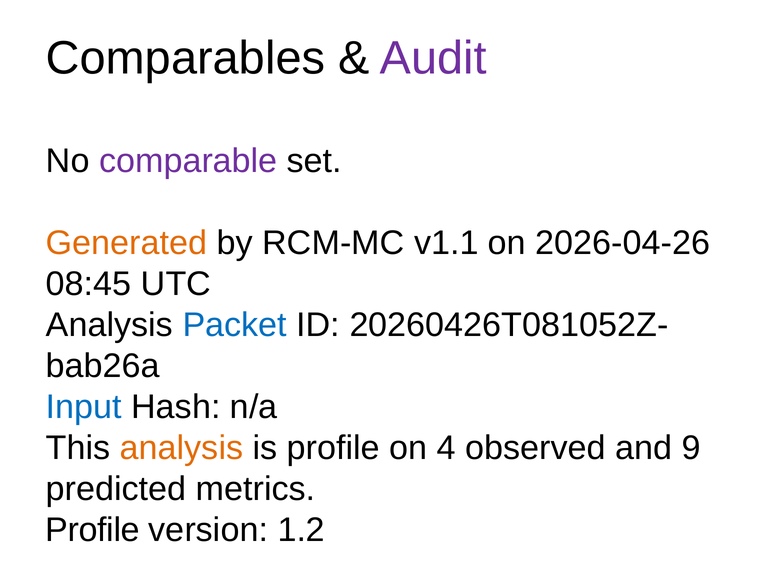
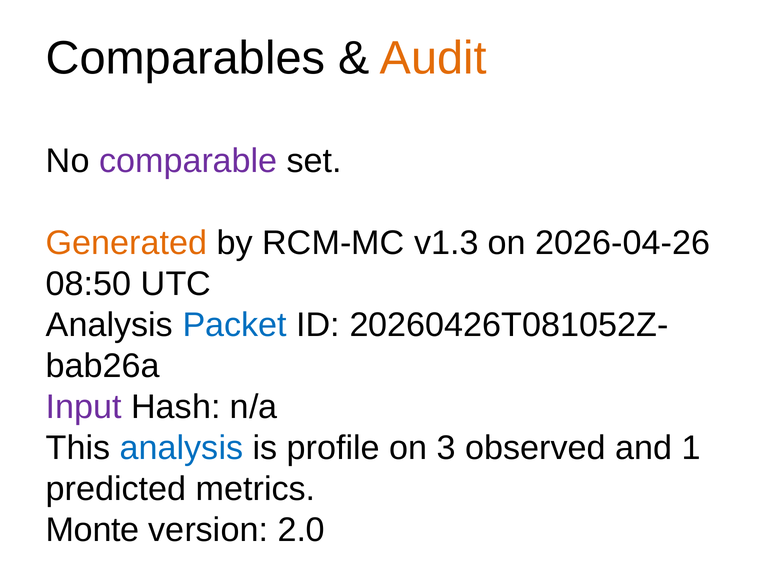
Audit colour: purple -> orange
v1.1: v1.1 -> v1.3
08:45: 08:45 -> 08:50
Input colour: blue -> purple
analysis at (182, 448) colour: orange -> blue
4: 4 -> 3
9: 9 -> 1
Profile at (93, 530): Profile -> Monte
1.2: 1.2 -> 2.0
